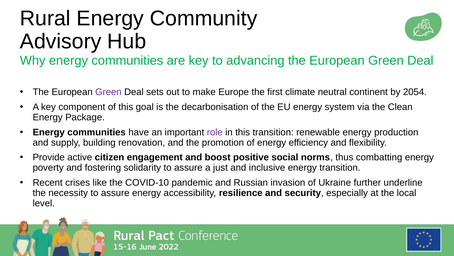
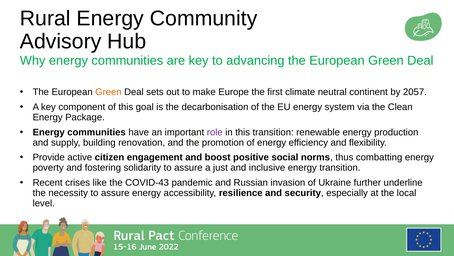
Green at (108, 92) colour: purple -> orange
2054: 2054 -> 2057
COVID-10: COVID-10 -> COVID-43
